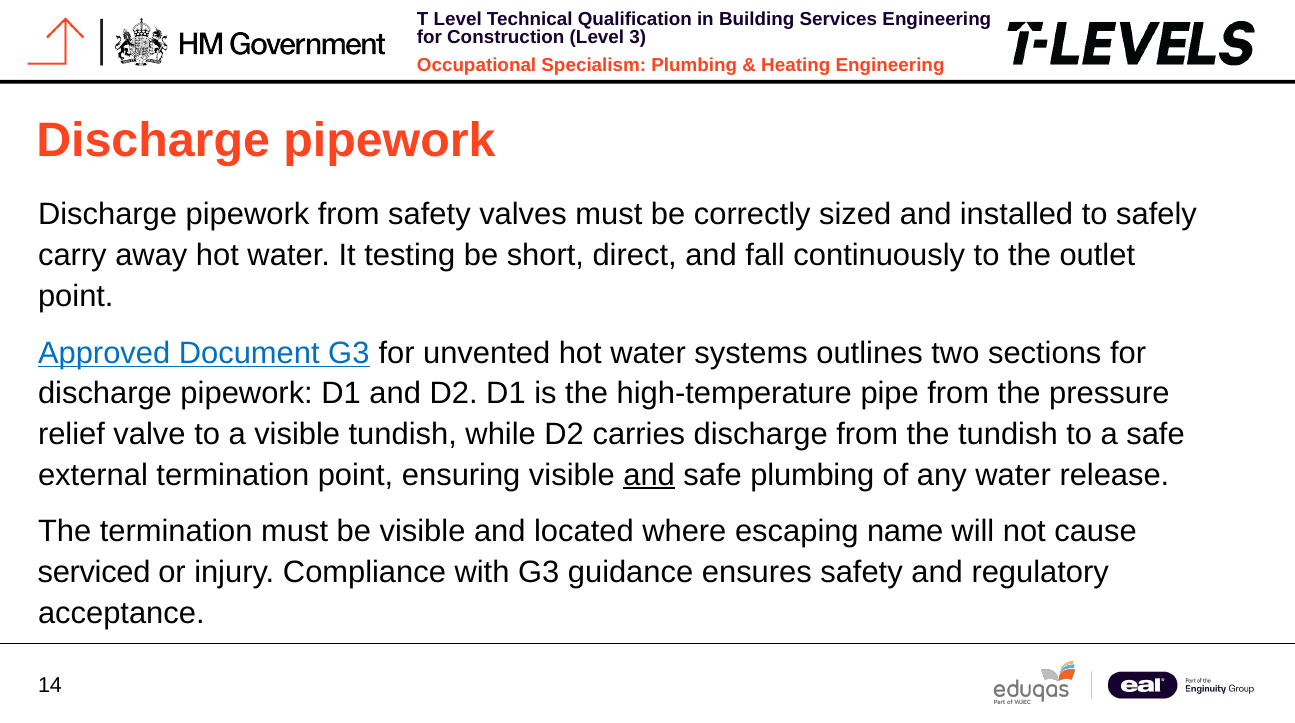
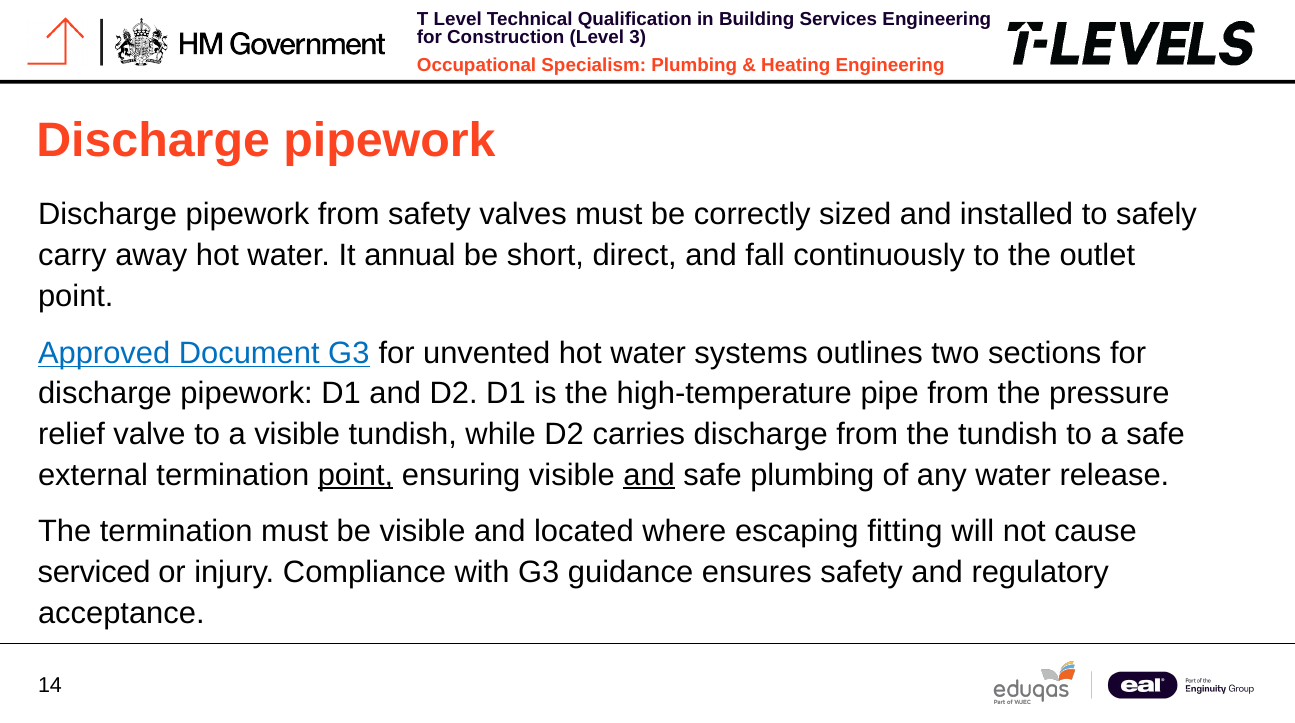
testing: testing -> annual
point at (356, 475) underline: none -> present
name: name -> fitting
